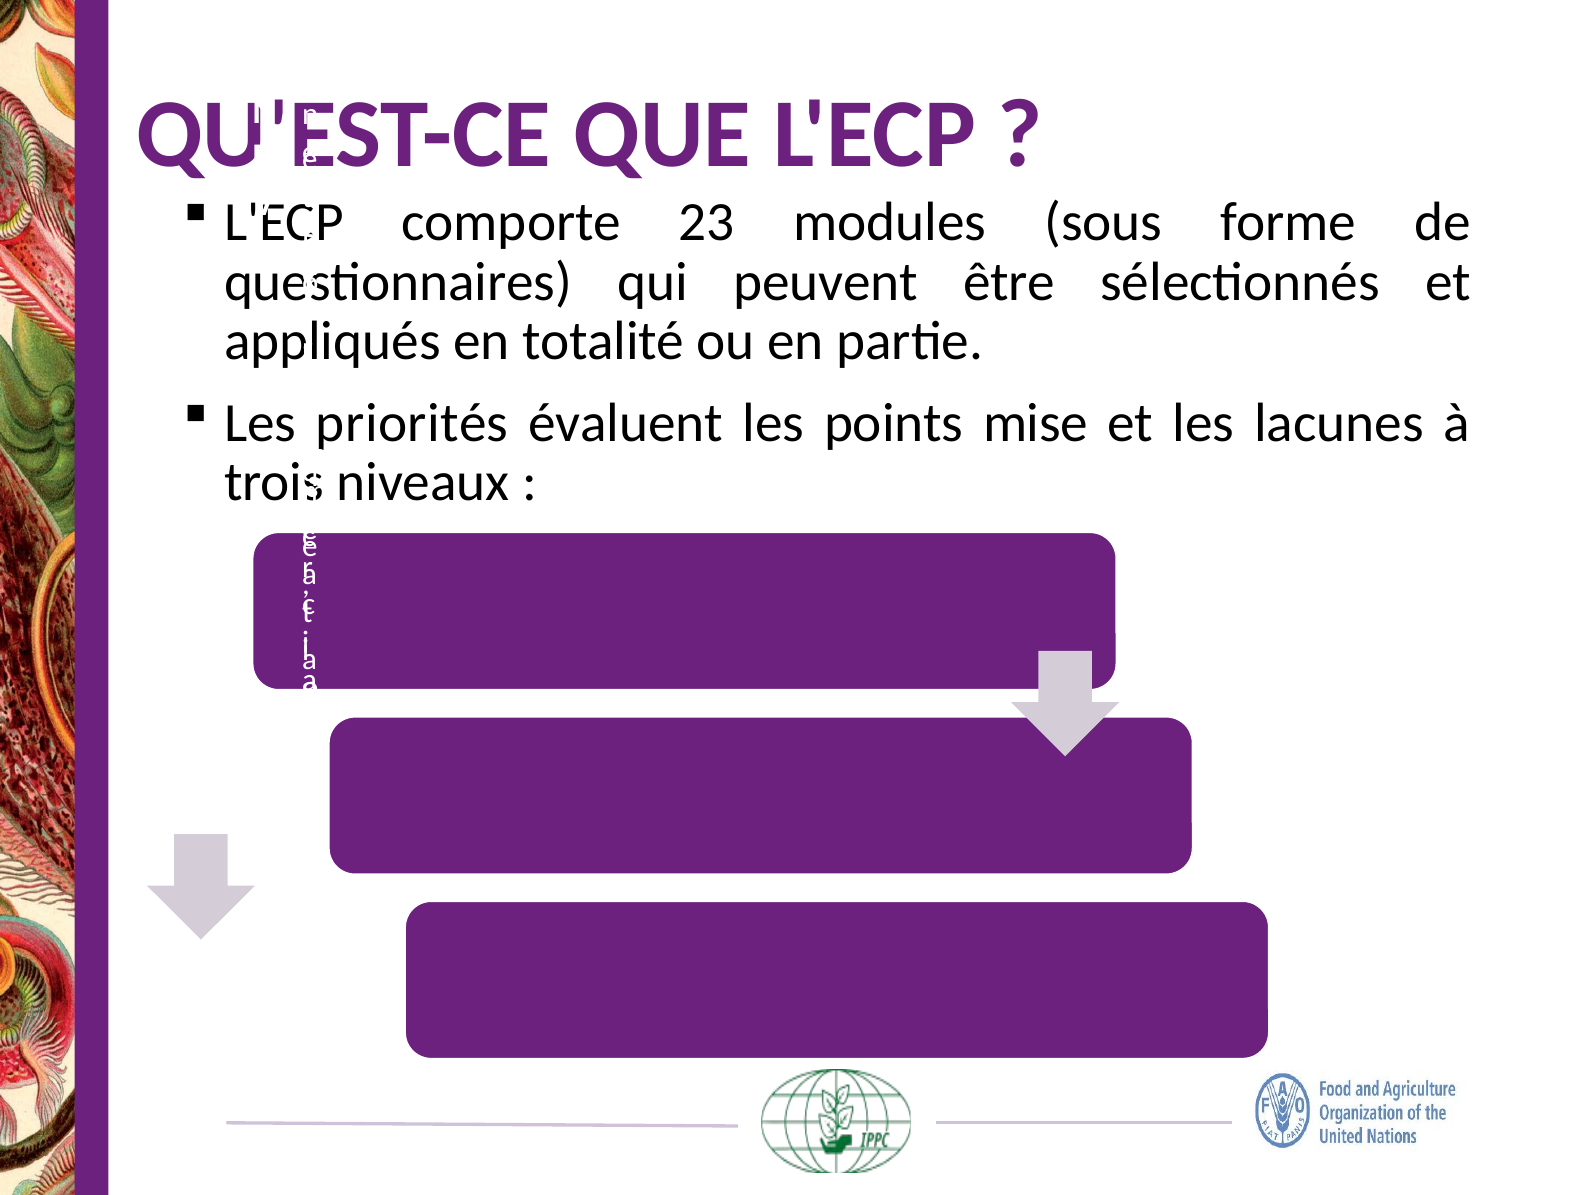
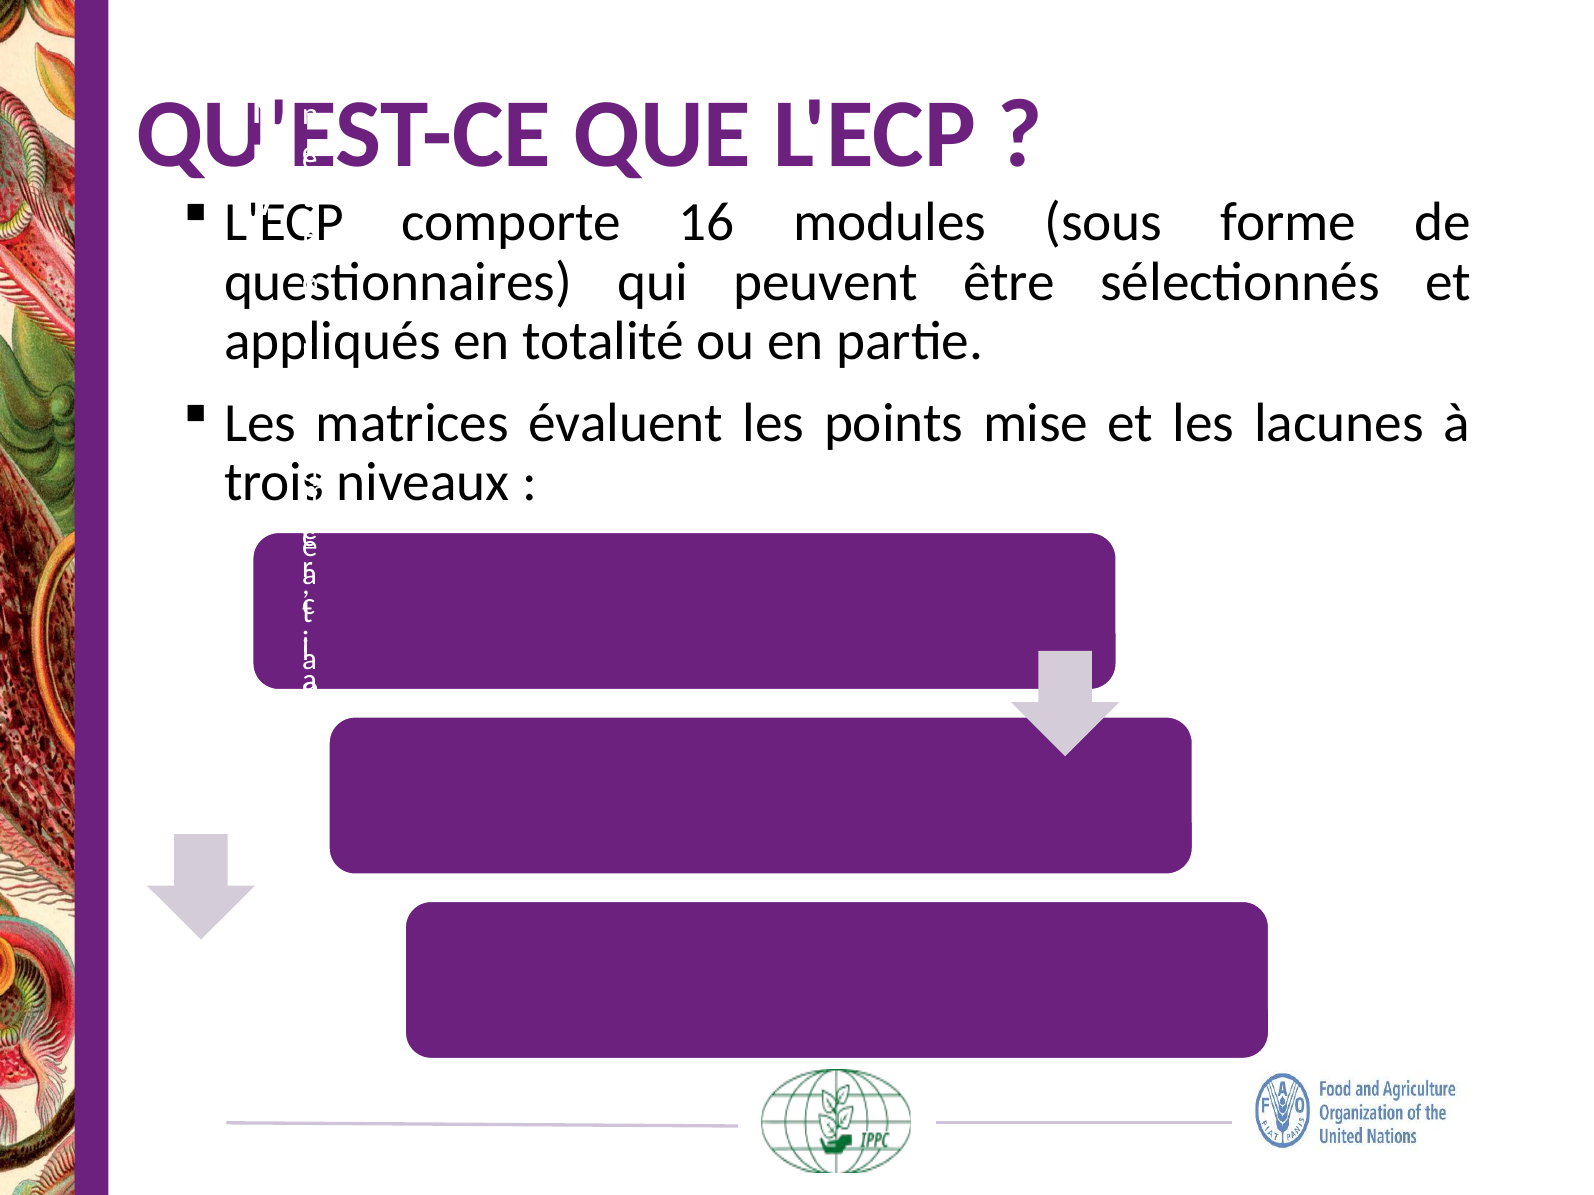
23: 23 -> 16
priorités: priorités -> matrices
